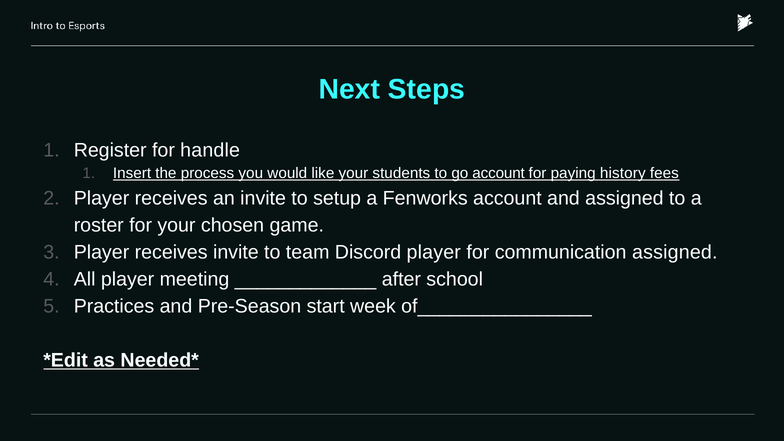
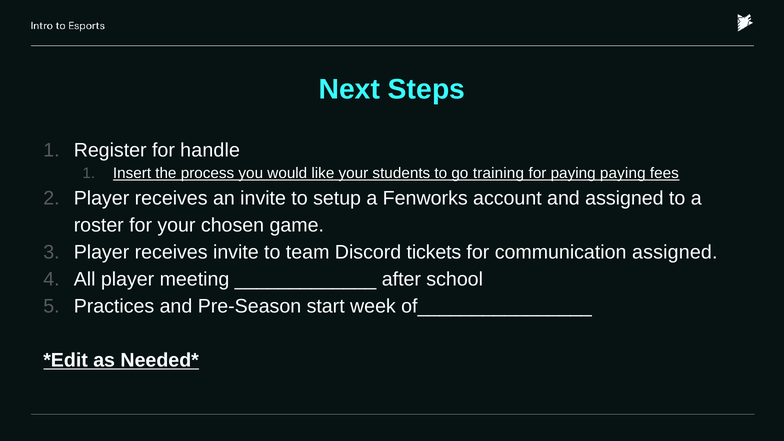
go account: account -> training
paying history: history -> paying
Discord player: player -> tickets
